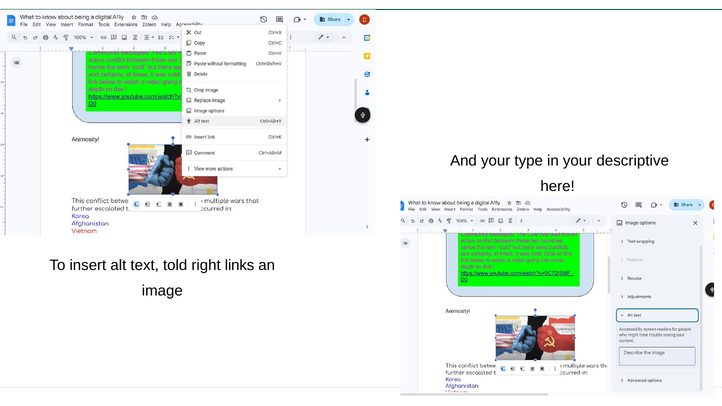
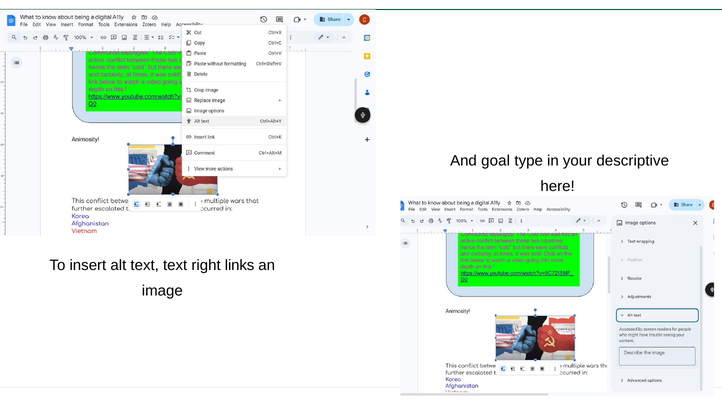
And your: your -> goal
text told: told -> text
